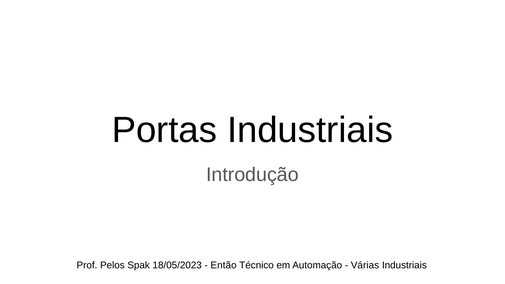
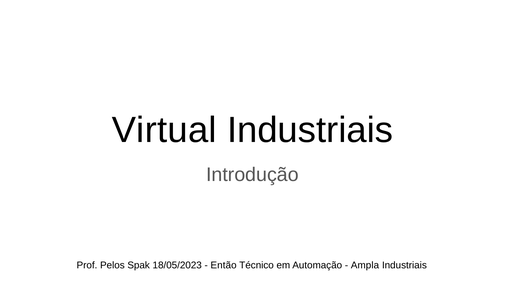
Portas: Portas -> Virtual
Várias: Várias -> Ampla
